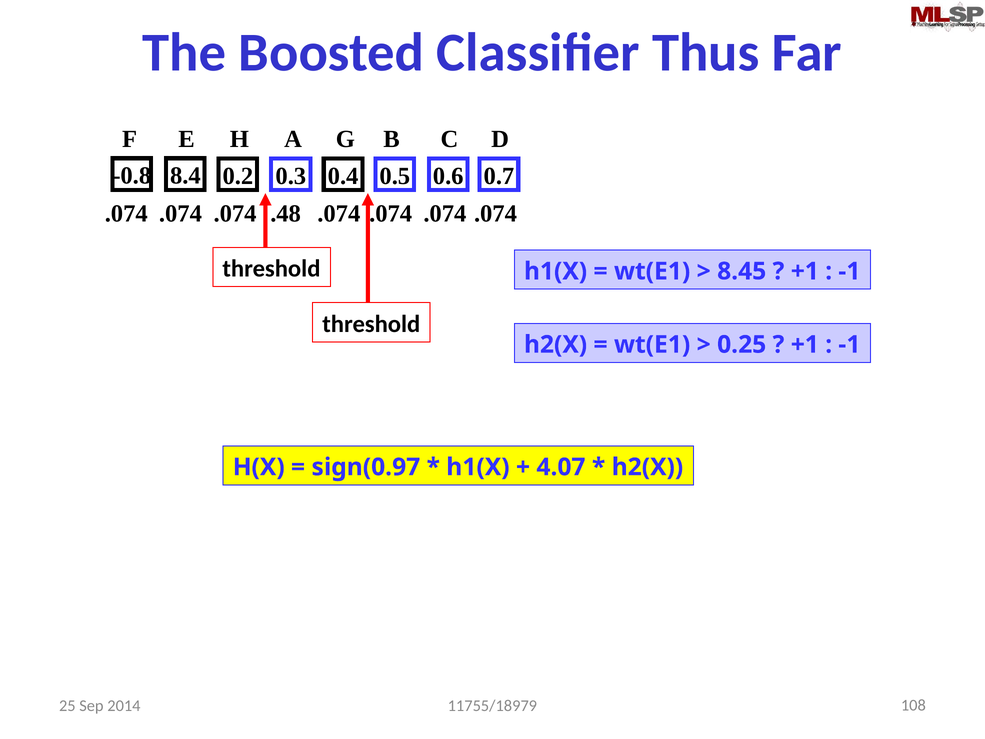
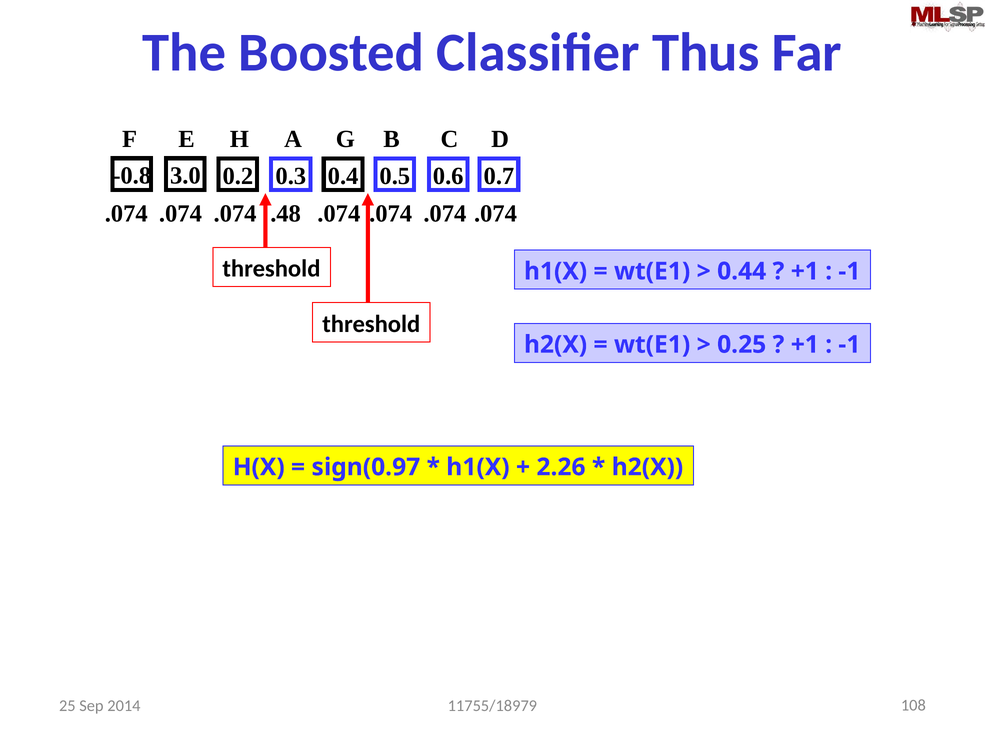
8.4: 8.4 -> 3.0
8.45: 8.45 -> 0.44
4.07: 4.07 -> 2.26
